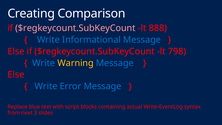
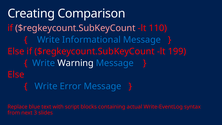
888: 888 -> 110
798: 798 -> 199
Warning colour: yellow -> white
